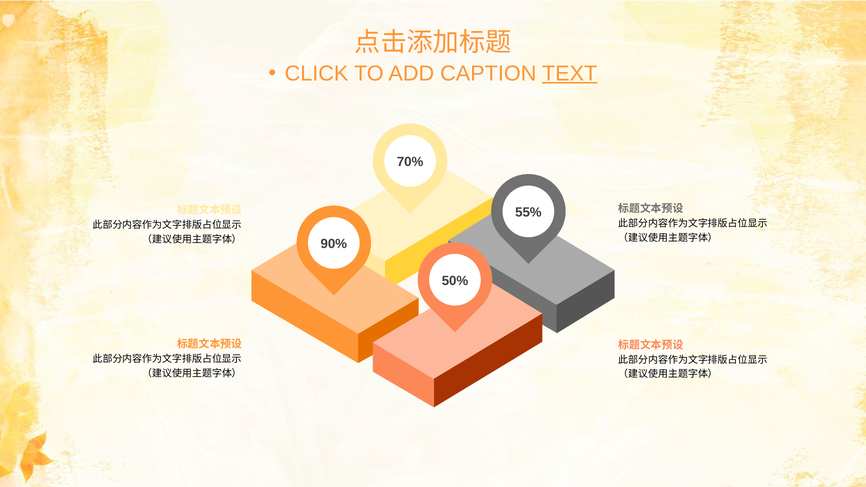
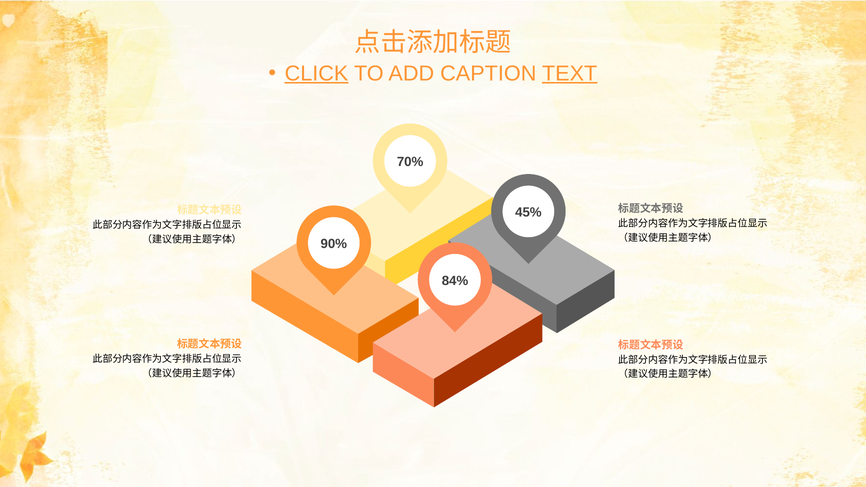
CLICK underline: none -> present
55%: 55% -> 45%
50%: 50% -> 84%
